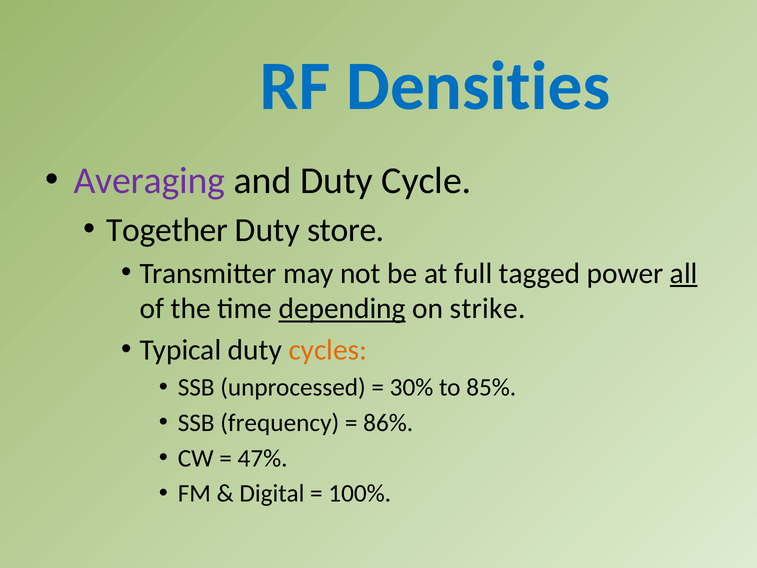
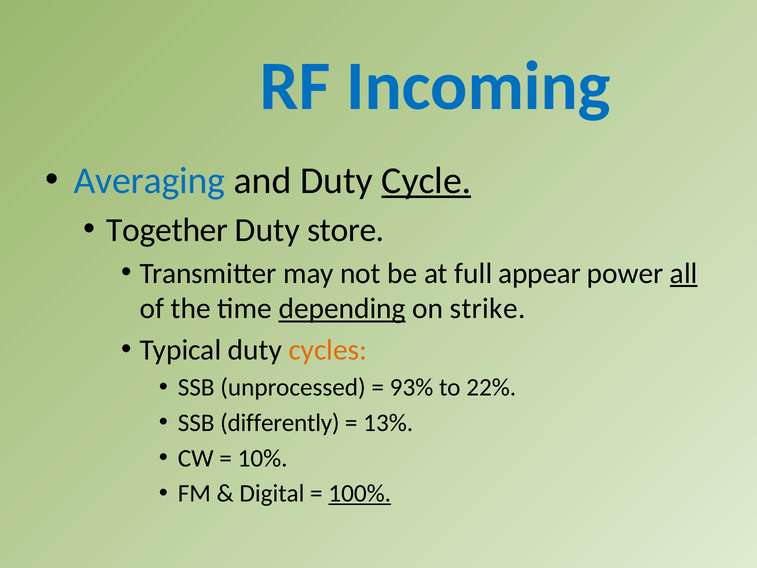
Densities: Densities -> Incoming
Averaging colour: purple -> blue
Cycle underline: none -> present
tagged: tagged -> appear
30%: 30% -> 93%
85%: 85% -> 22%
frequency: frequency -> differently
86%: 86% -> 13%
47%: 47% -> 10%
100% underline: none -> present
